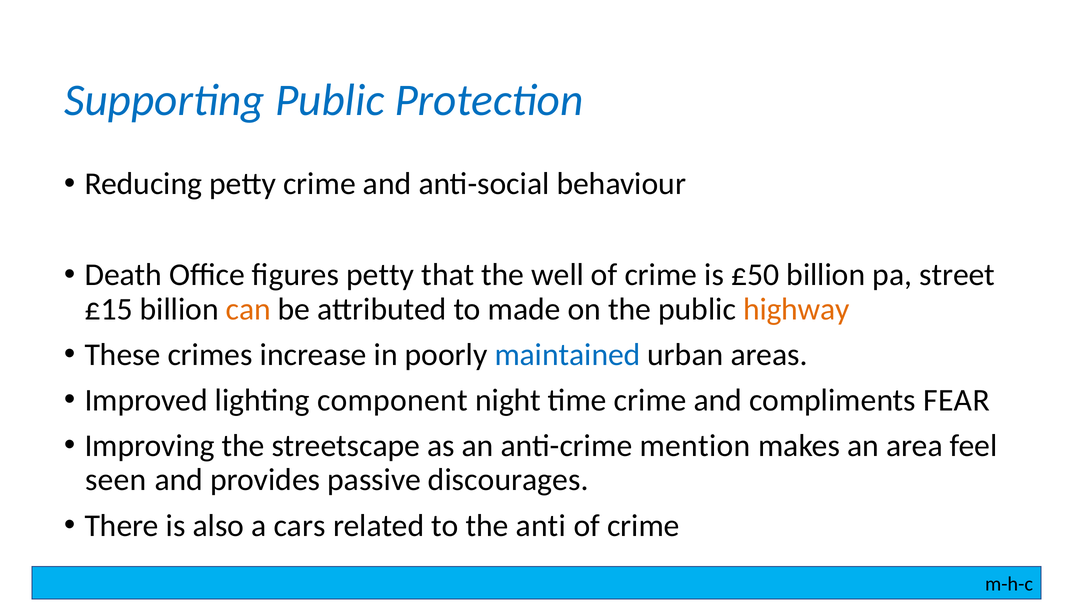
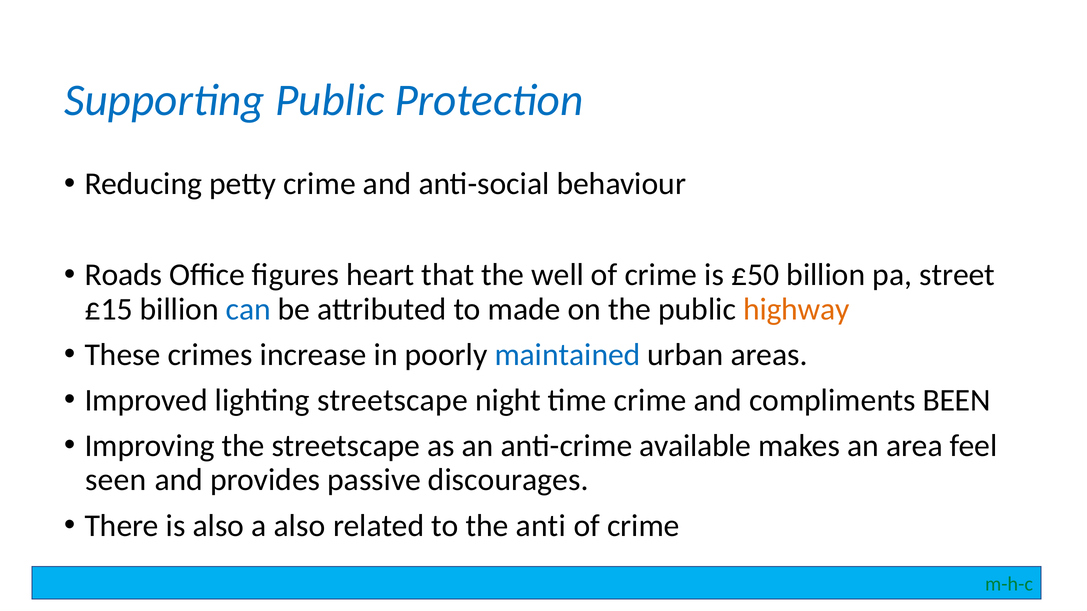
Death: Death -> Roads
figures petty: petty -> heart
can colour: orange -> blue
lighting component: component -> streetscape
FEAR: FEAR -> BEEN
mention: mention -> available
a cars: cars -> also
m-h-c colour: black -> green
